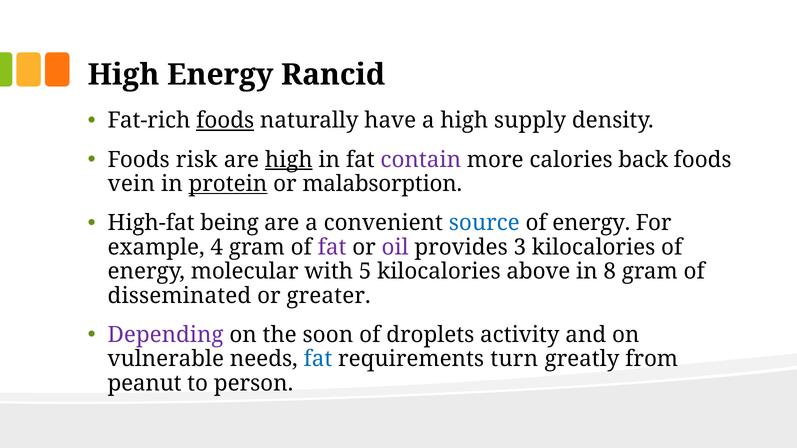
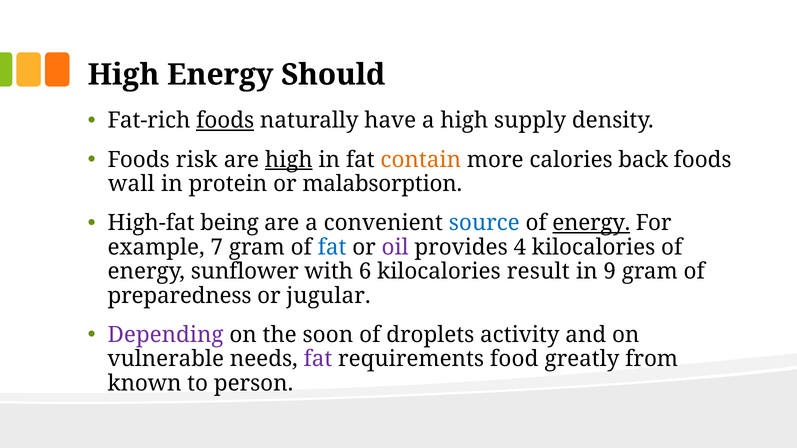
Rancid: Rancid -> Should
contain colour: purple -> orange
vein: vein -> wall
protein underline: present -> none
energy at (591, 223) underline: none -> present
4: 4 -> 7
fat at (332, 247) colour: purple -> blue
3: 3 -> 4
molecular: molecular -> sunflower
5: 5 -> 6
above: above -> result
8: 8 -> 9
disseminated: disseminated -> preparedness
greater: greater -> jugular
fat at (318, 359) colour: blue -> purple
turn: turn -> food
peanut: peanut -> known
